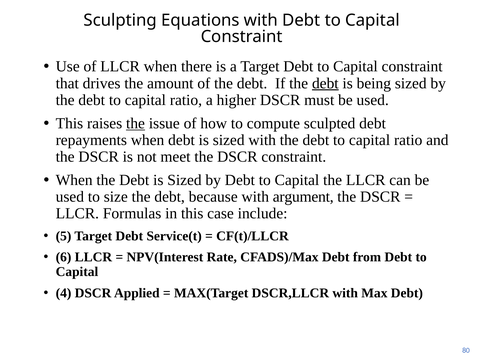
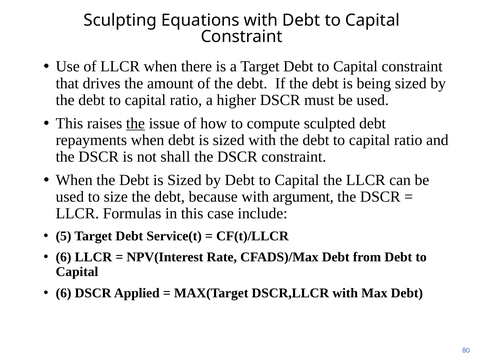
debt at (325, 83) underline: present -> none
meet: meet -> shall
4 at (64, 293): 4 -> 6
